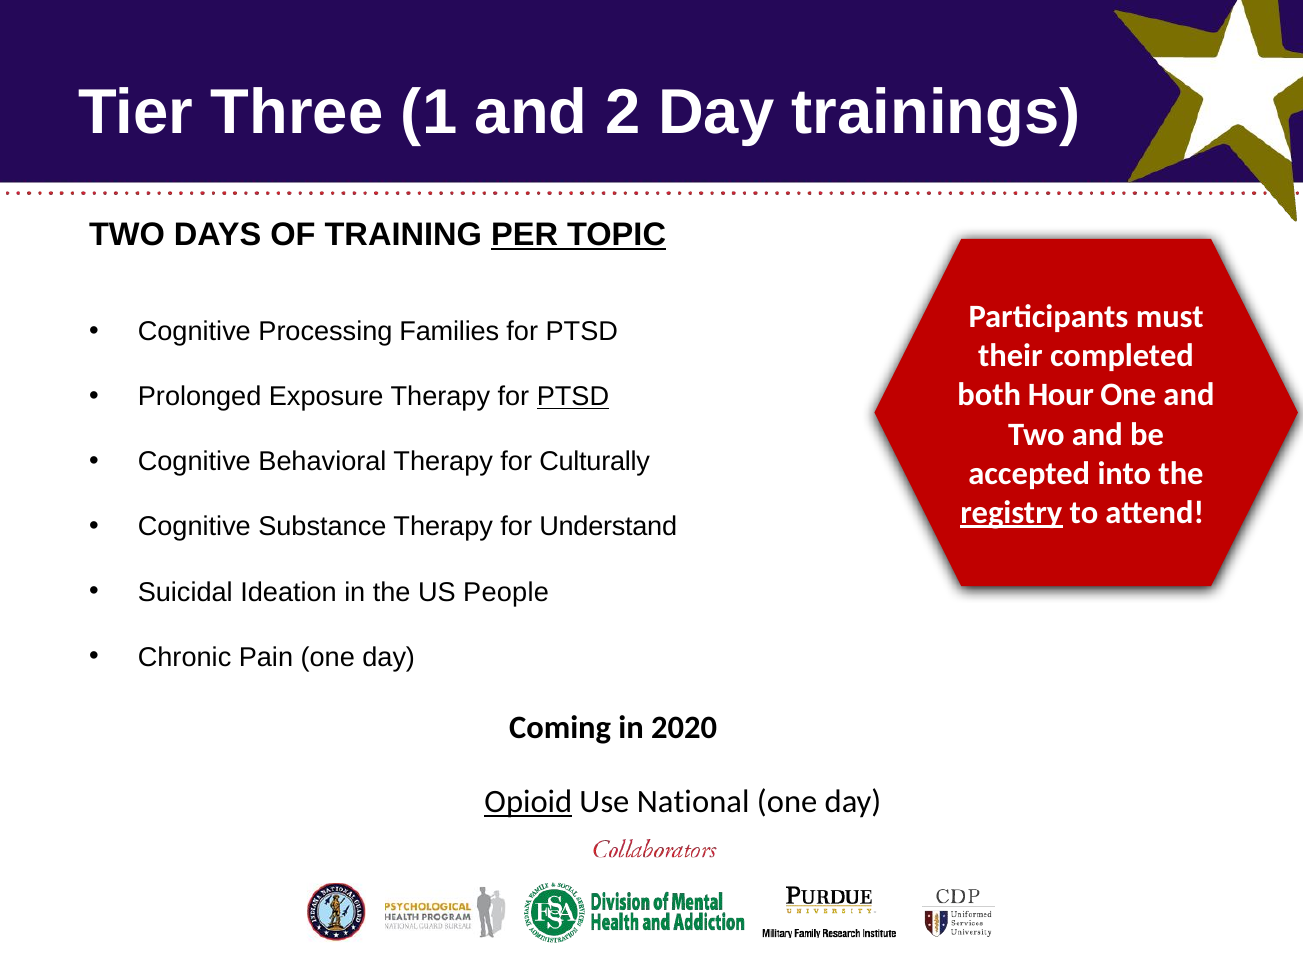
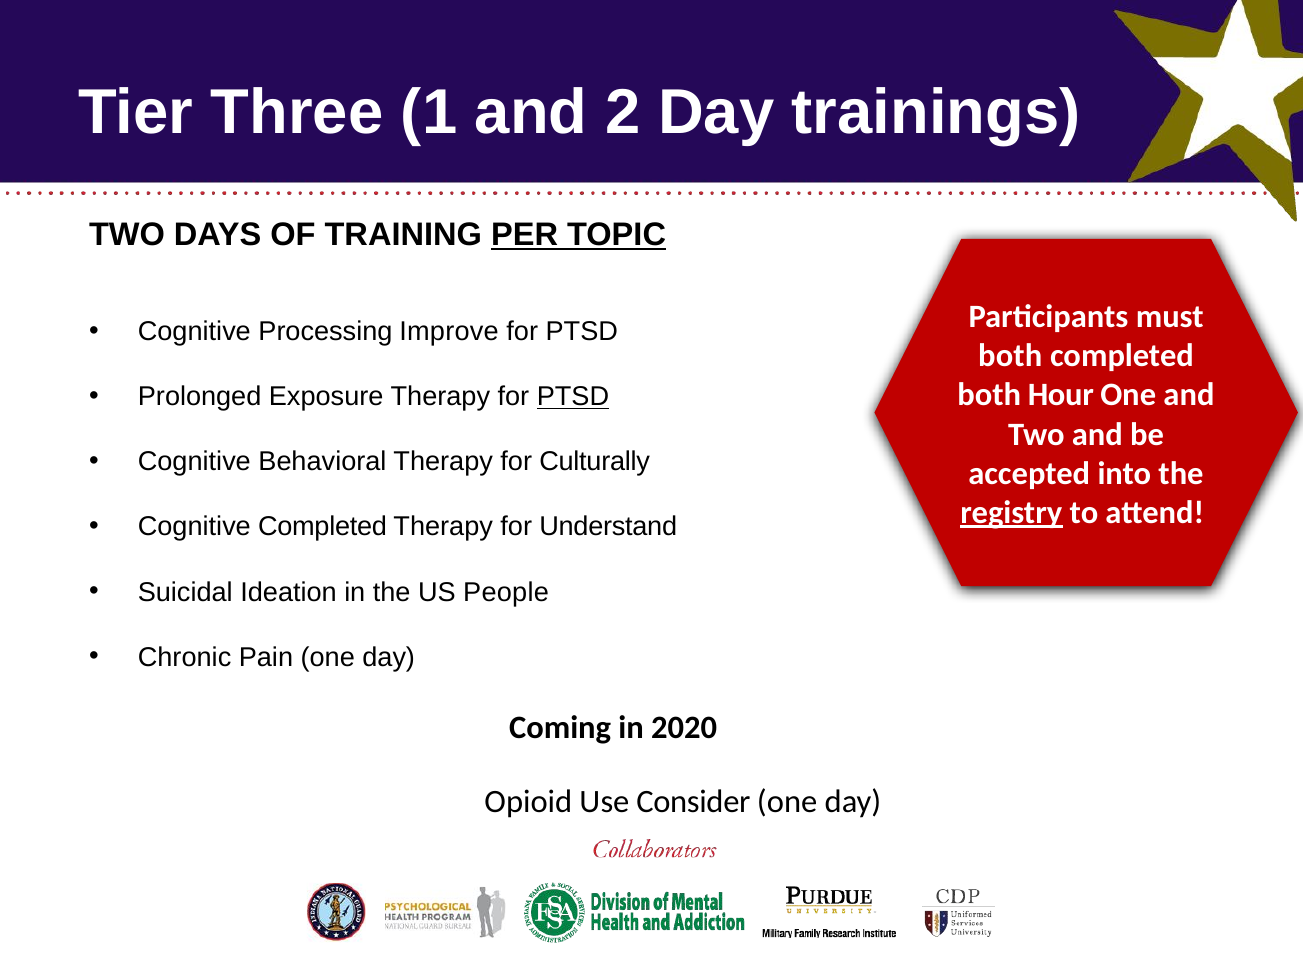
Families: Families -> Improve
their at (1010, 356): their -> both
Cognitive Substance: Substance -> Completed
Opioid underline: present -> none
National: National -> Consider
